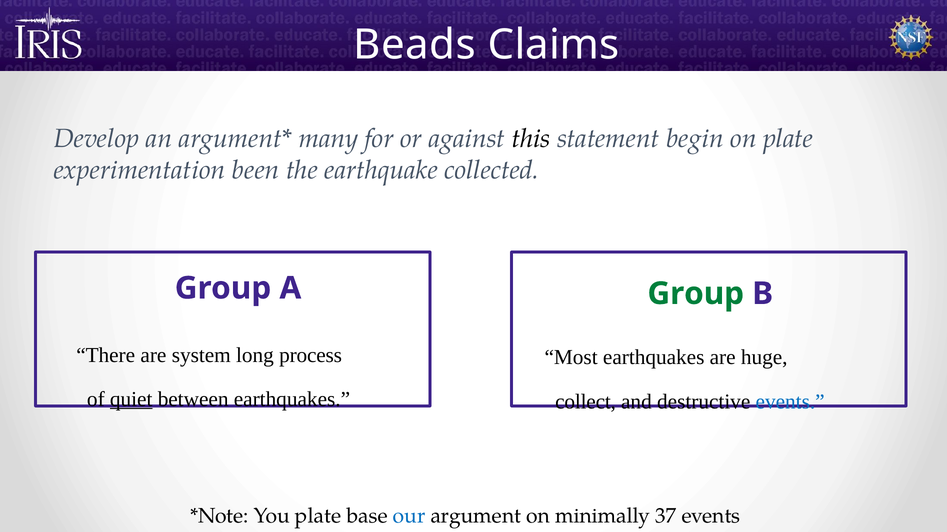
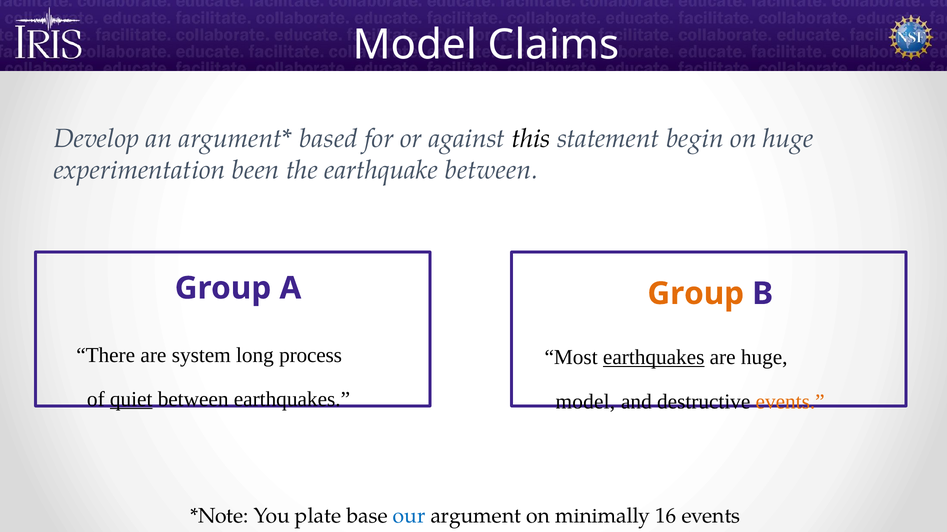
Beads at (415, 45): Beads -> Model
many: many -> based
on plate: plate -> huge
earthquake collected: collected -> between
Group at (696, 294) colour: green -> orange
earthquakes at (654, 358) underline: none -> present
collect at (586, 402): collect -> model
events at (790, 402) colour: blue -> orange
37: 37 -> 16
